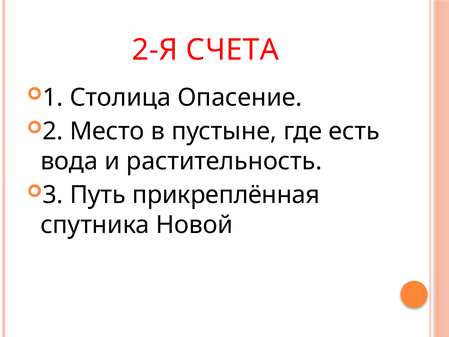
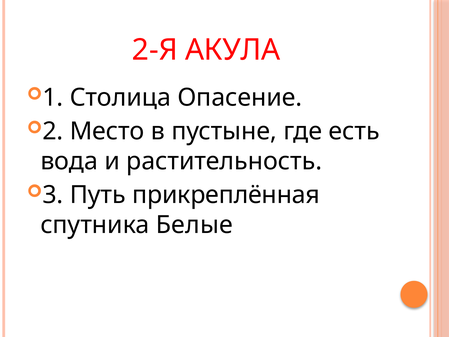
СЧЕТА: СЧЕТА -> АКУЛА
Новой: Новой -> Белые
